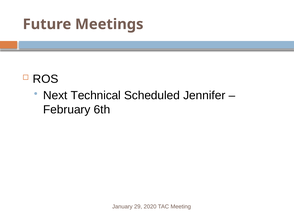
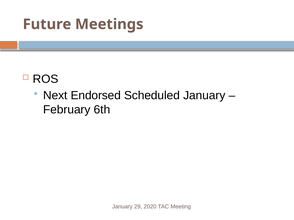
Technical: Technical -> Endorsed
Scheduled Jennifer: Jennifer -> January
